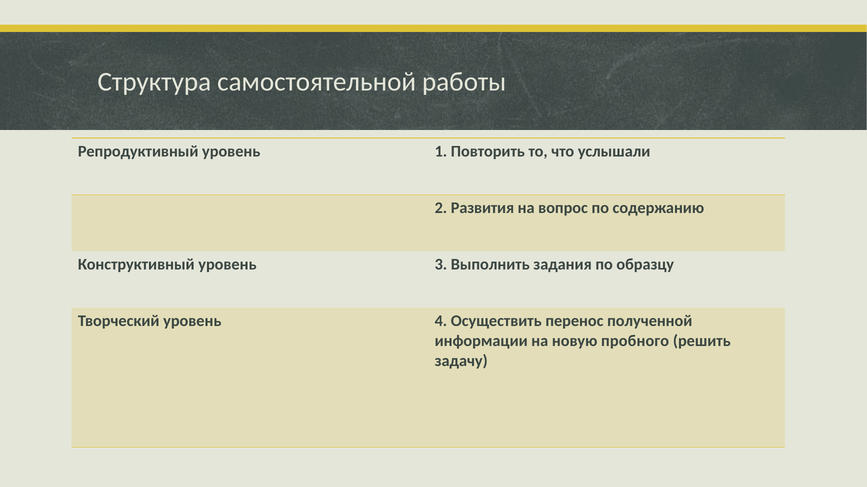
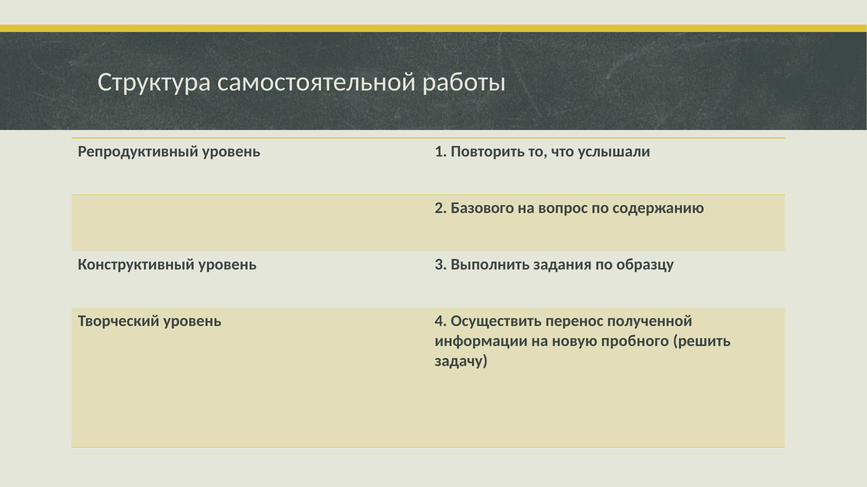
Развития: Развития -> Базового
